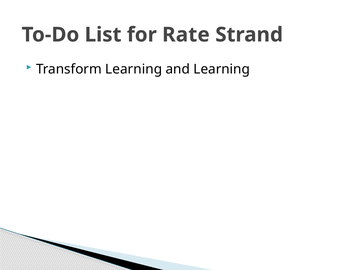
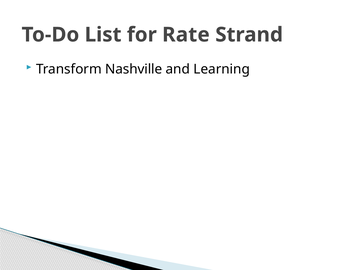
Transform Learning: Learning -> Nashville
